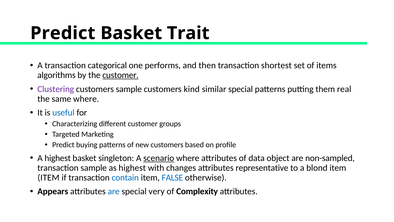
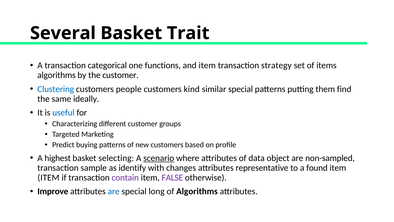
Predict at (63, 33): Predict -> Several
performs: performs -> functions
and then: then -> item
shortest: shortest -> strategy
customer at (121, 75) underline: present -> none
Clustering colour: purple -> blue
customers sample: sample -> people
real: real -> find
same where: where -> ideally
singleton: singleton -> selecting
as highest: highest -> identify
blond: blond -> found
contain colour: blue -> purple
FALSE colour: blue -> purple
Appears: Appears -> Improve
very: very -> long
of Complexity: Complexity -> Algorithms
